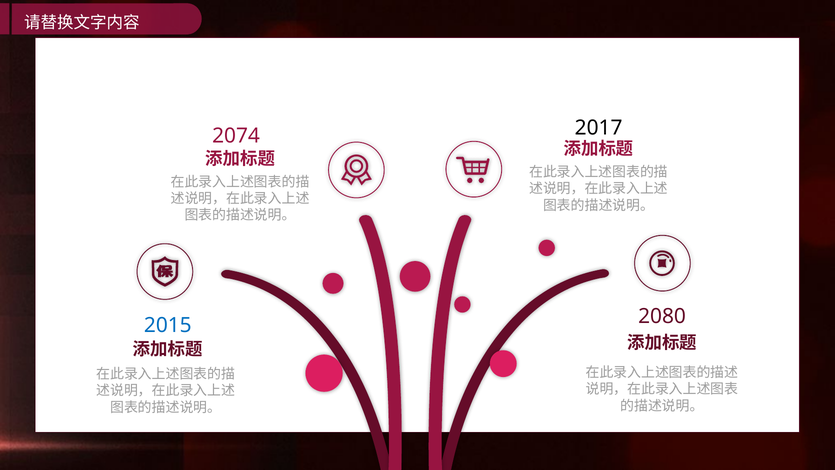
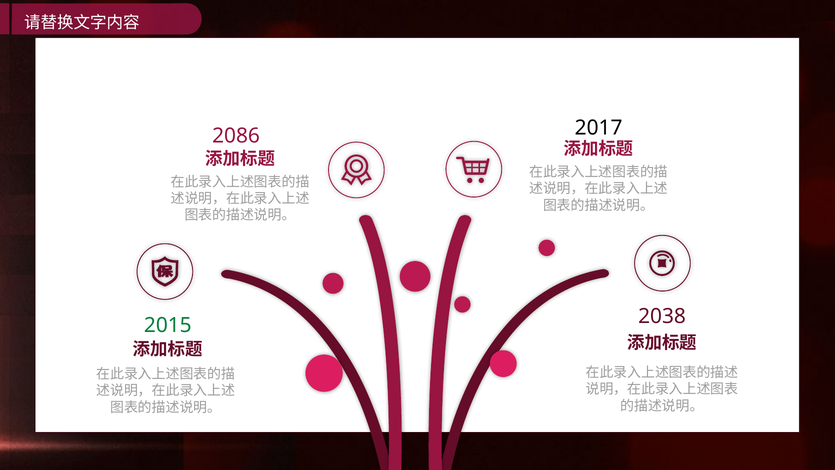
2074: 2074 -> 2086
2080: 2080 -> 2038
2015 colour: blue -> green
